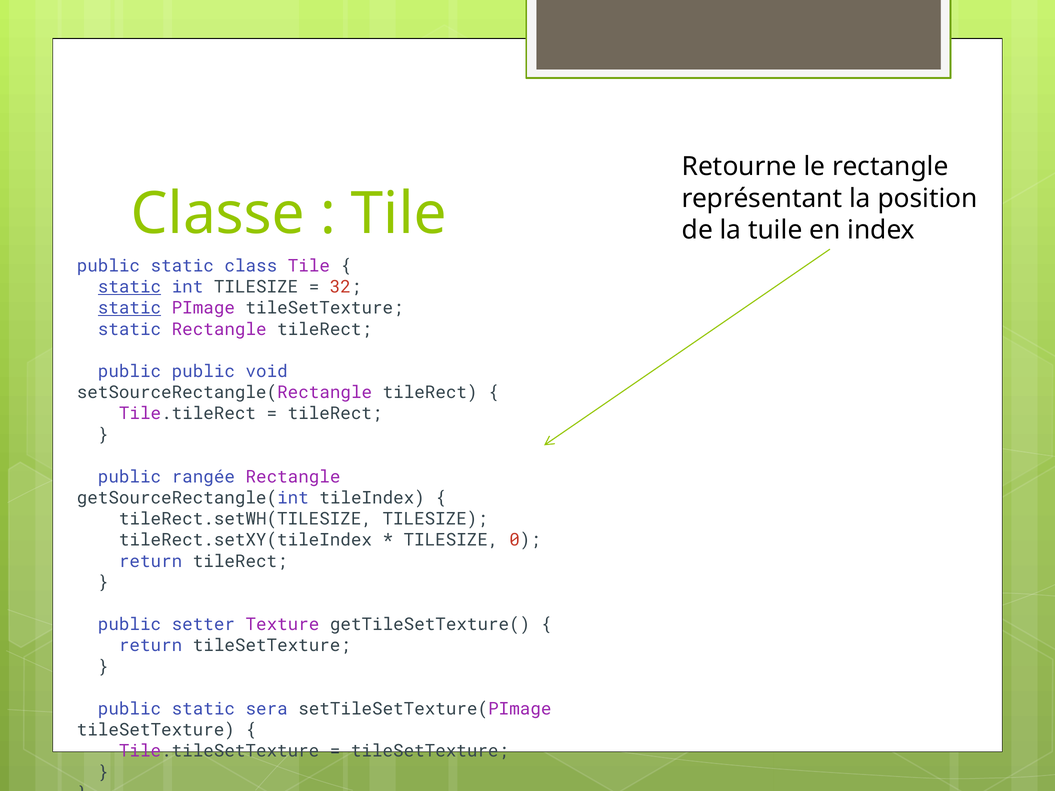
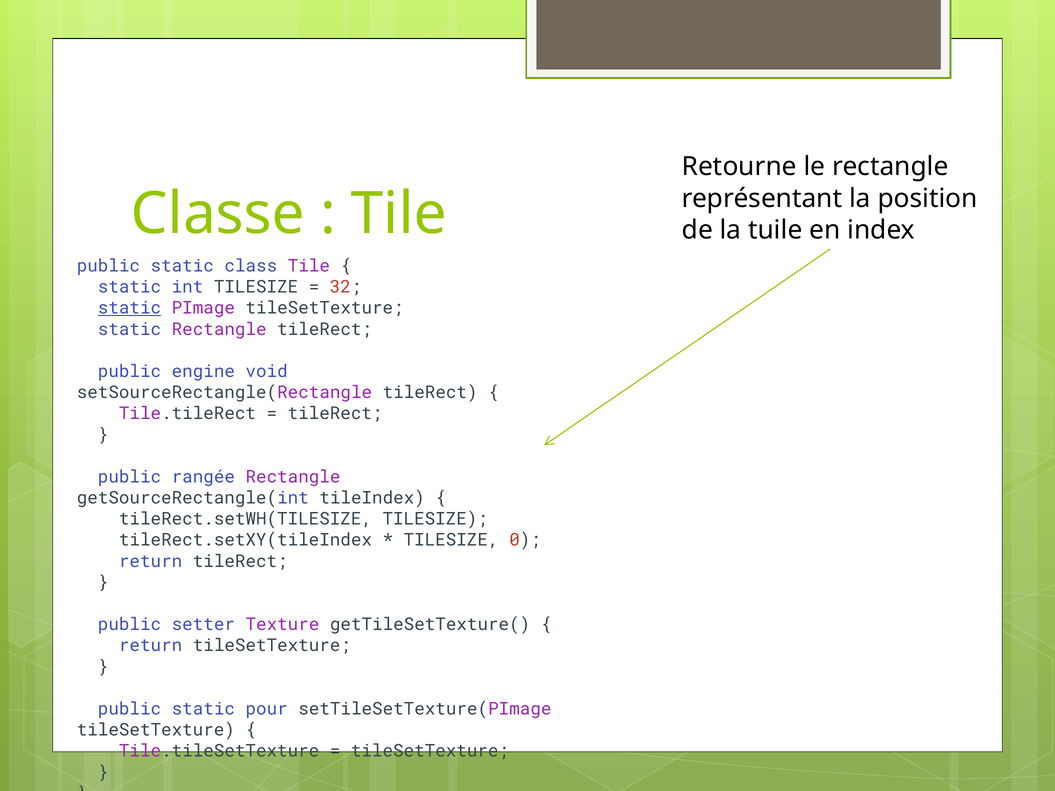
static at (129, 287) underline: present -> none
public public: public -> engine
sera: sera -> pour
